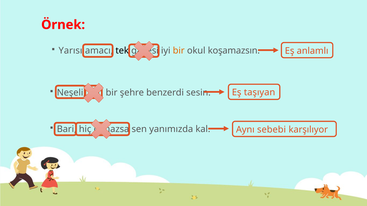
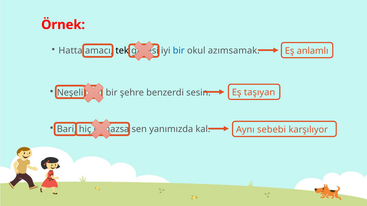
Yarısı: Yarısı -> Hatta
bir at (179, 51) colour: orange -> blue
koşamazsın: koşamazsın -> azımsamak
